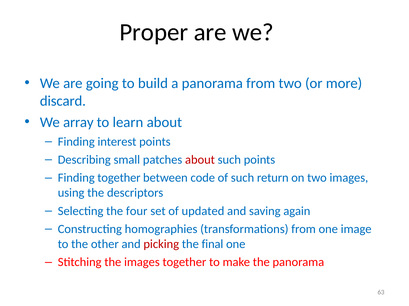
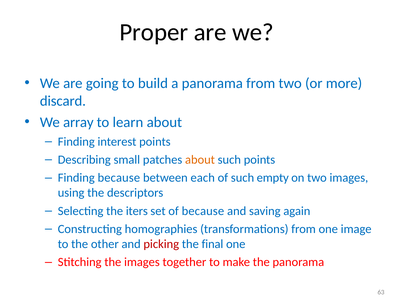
about at (200, 160) colour: red -> orange
Finding together: together -> because
code: code -> each
return: return -> empty
four: four -> iters
of updated: updated -> because
